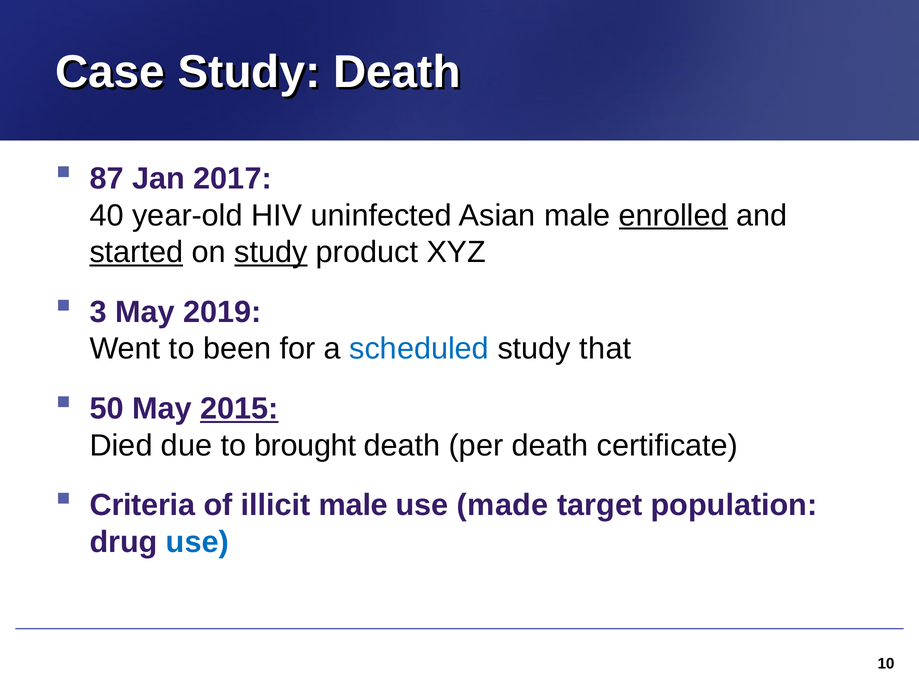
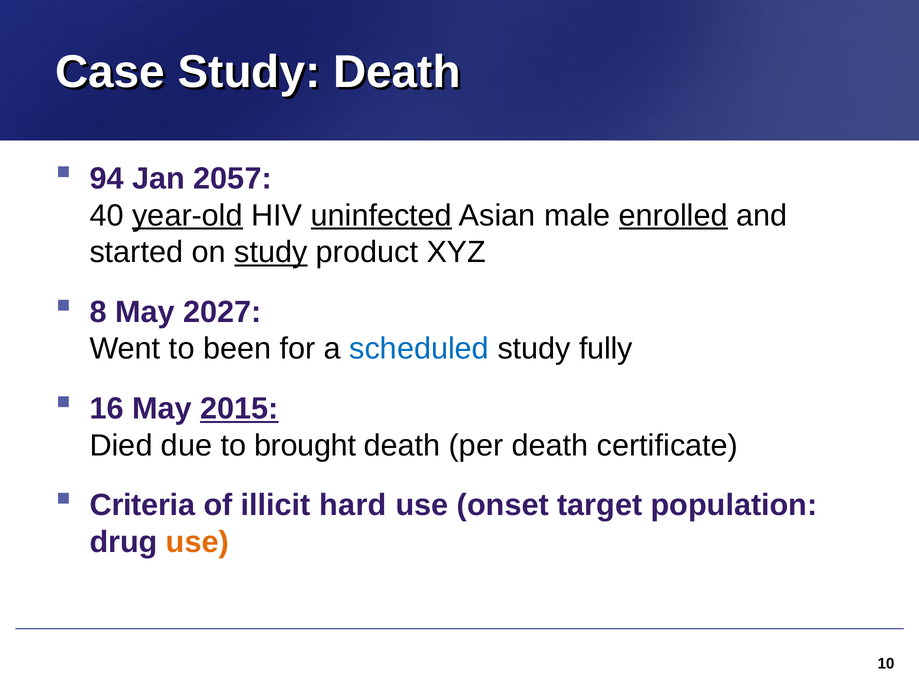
87: 87 -> 94
2017: 2017 -> 2057
year-old underline: none -> present
uninfected underline: none -> present
started underline: present -> none
3: 3 -> 8
2019: 2019 -> 2027
that: that -> fully
50: 50 -> 16
illicit male: male -> hard
made: made -> onset
use at (197, 541) colour: blue -> orange
